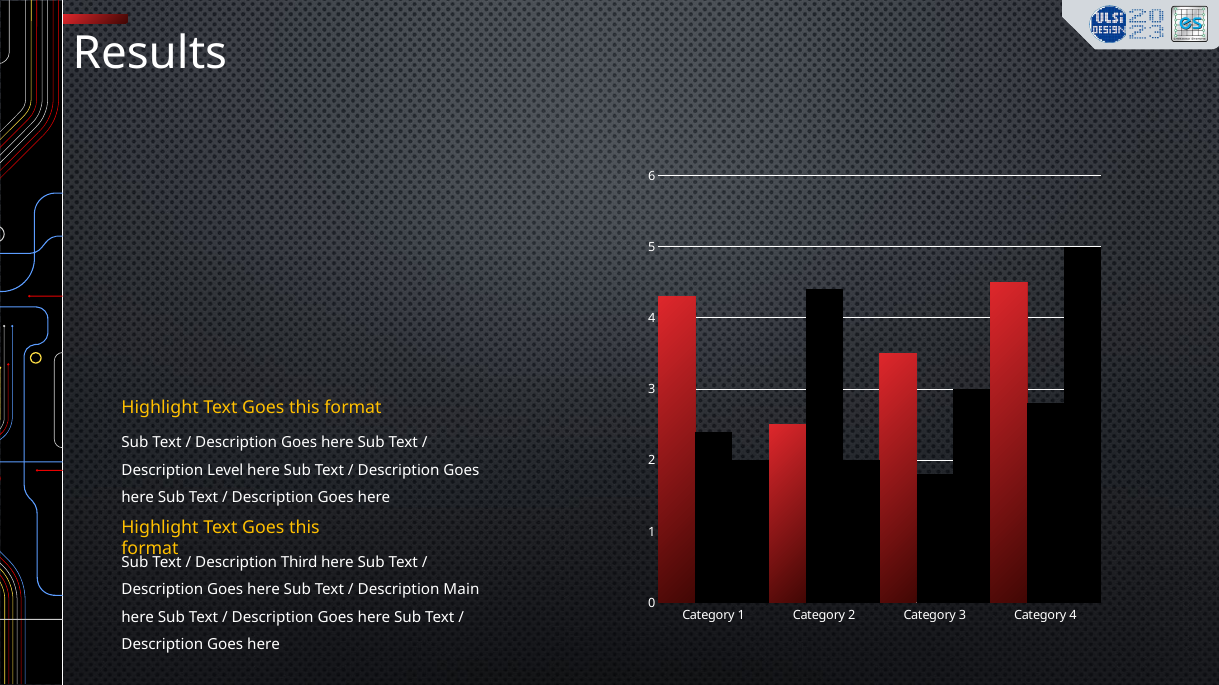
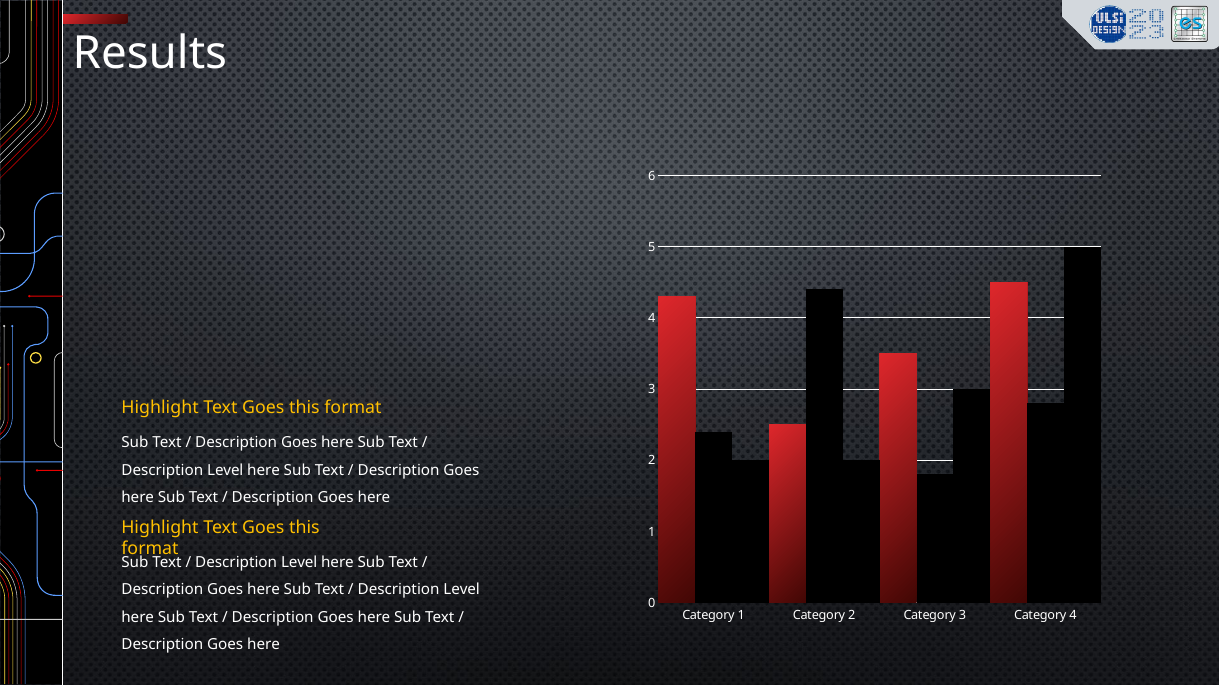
Third at (299, 563): Third -> Level
Main at (461, 591): Main -> Level
